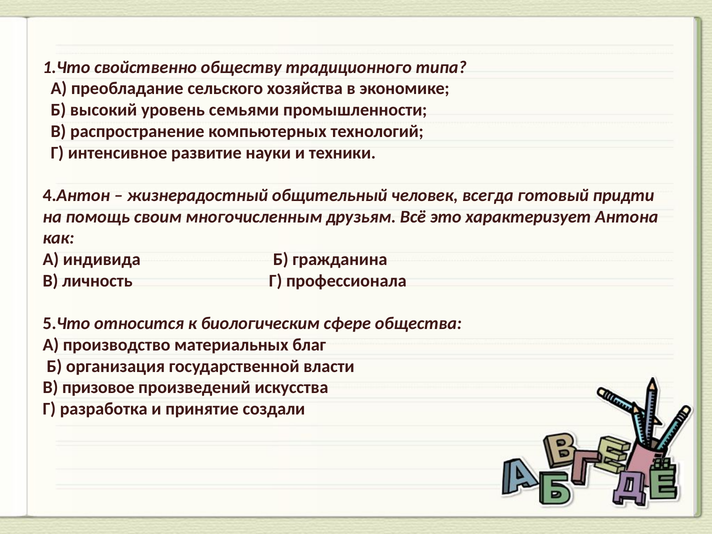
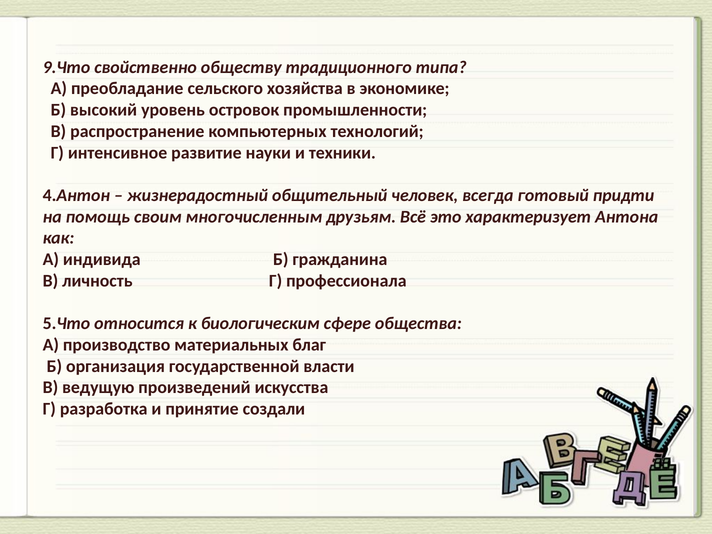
1.Что: 1.Что -> 9.Что
семьями: семьями -> островок
призовое: призовое -> ведущую
